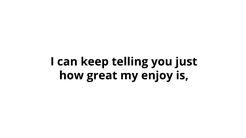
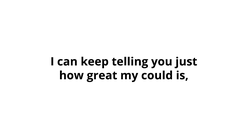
enjoy: enjoy -> could
